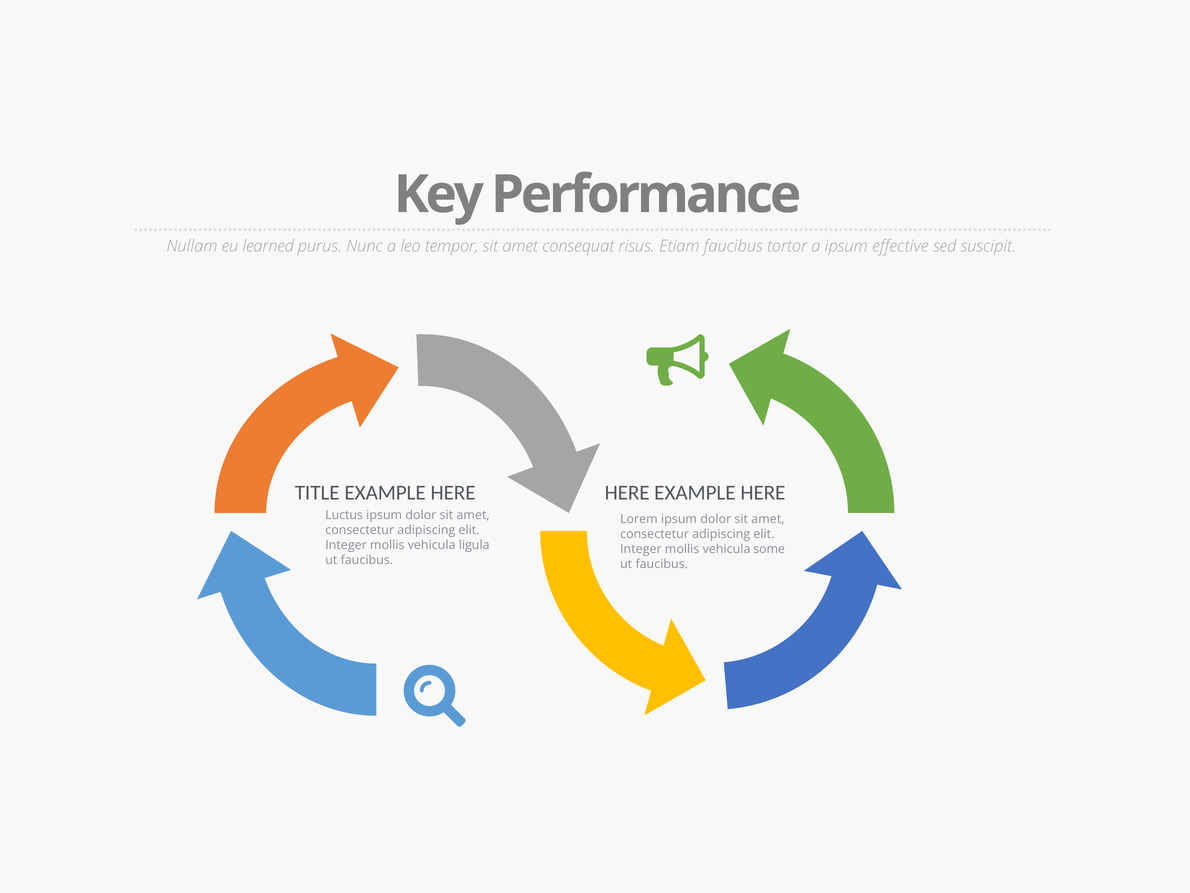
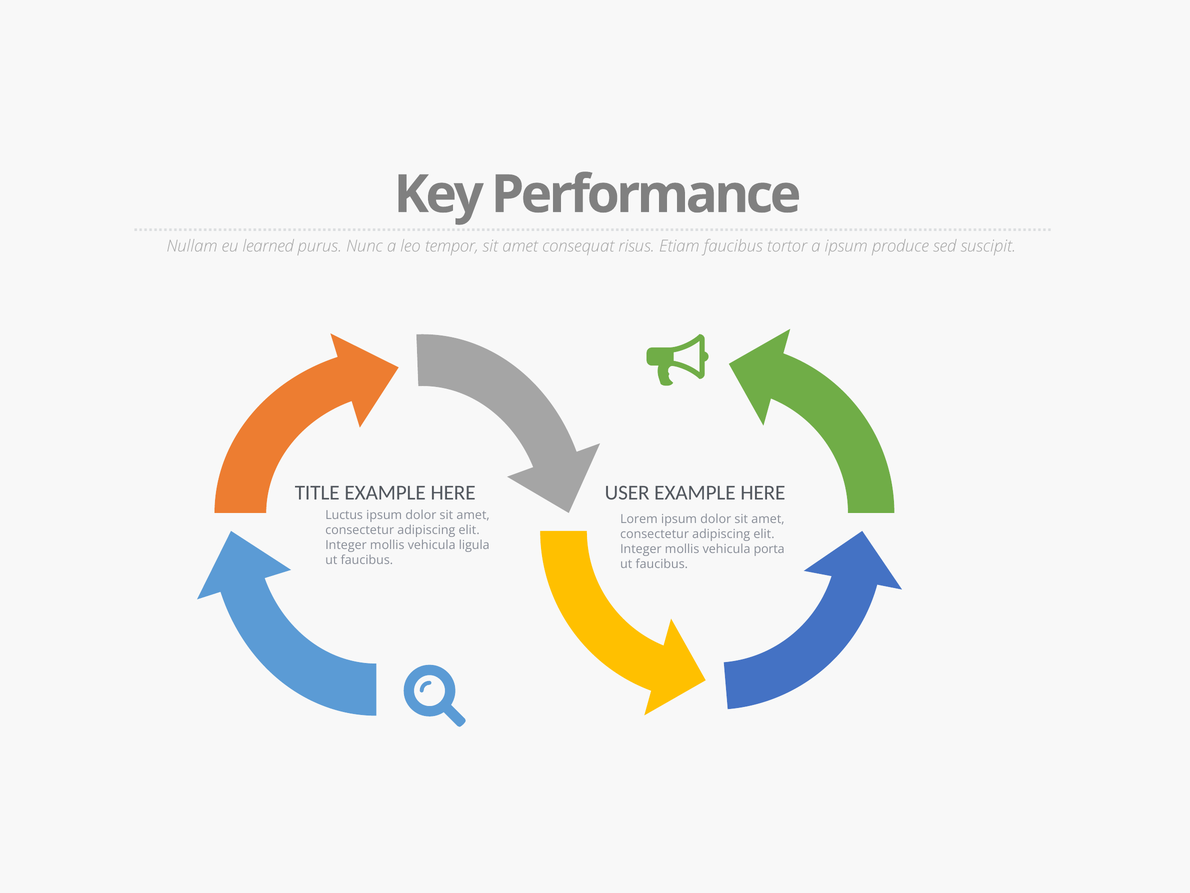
effective: effective -> produce
HERE HERE: HERE -> USER
some: some -> porta
